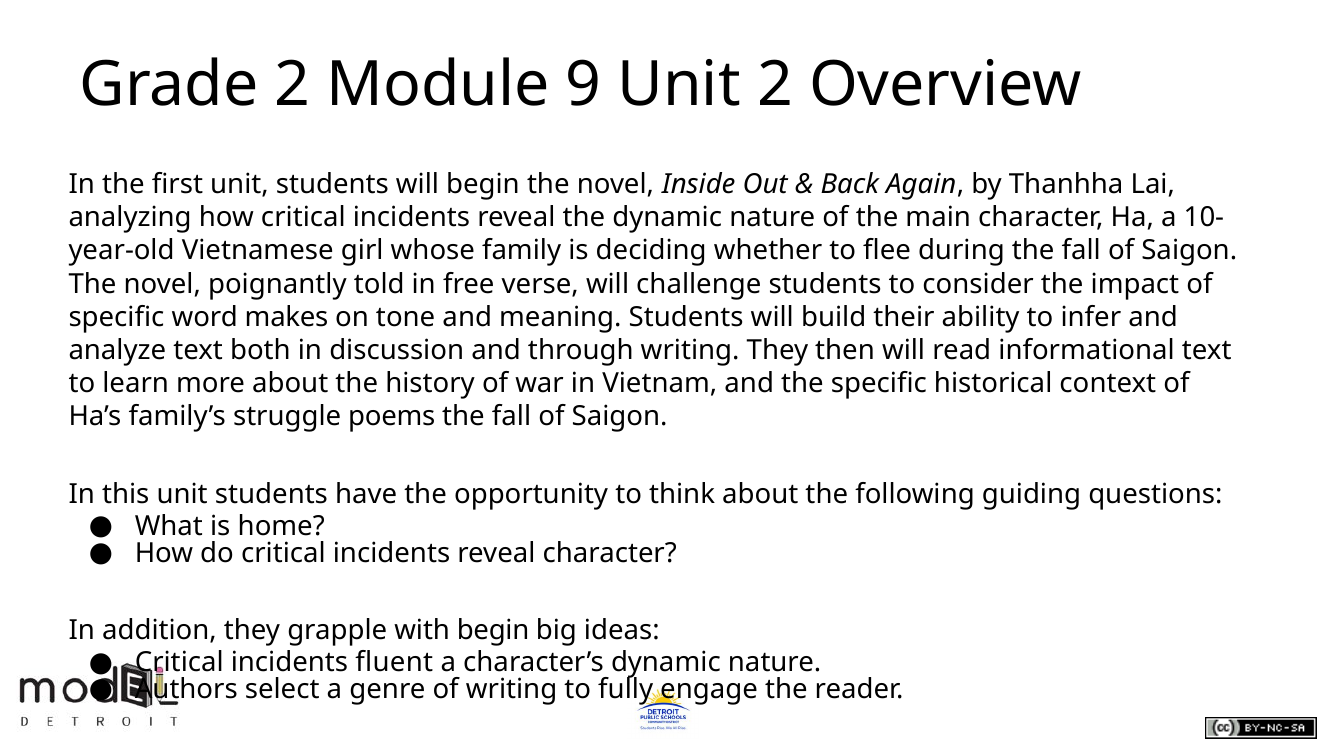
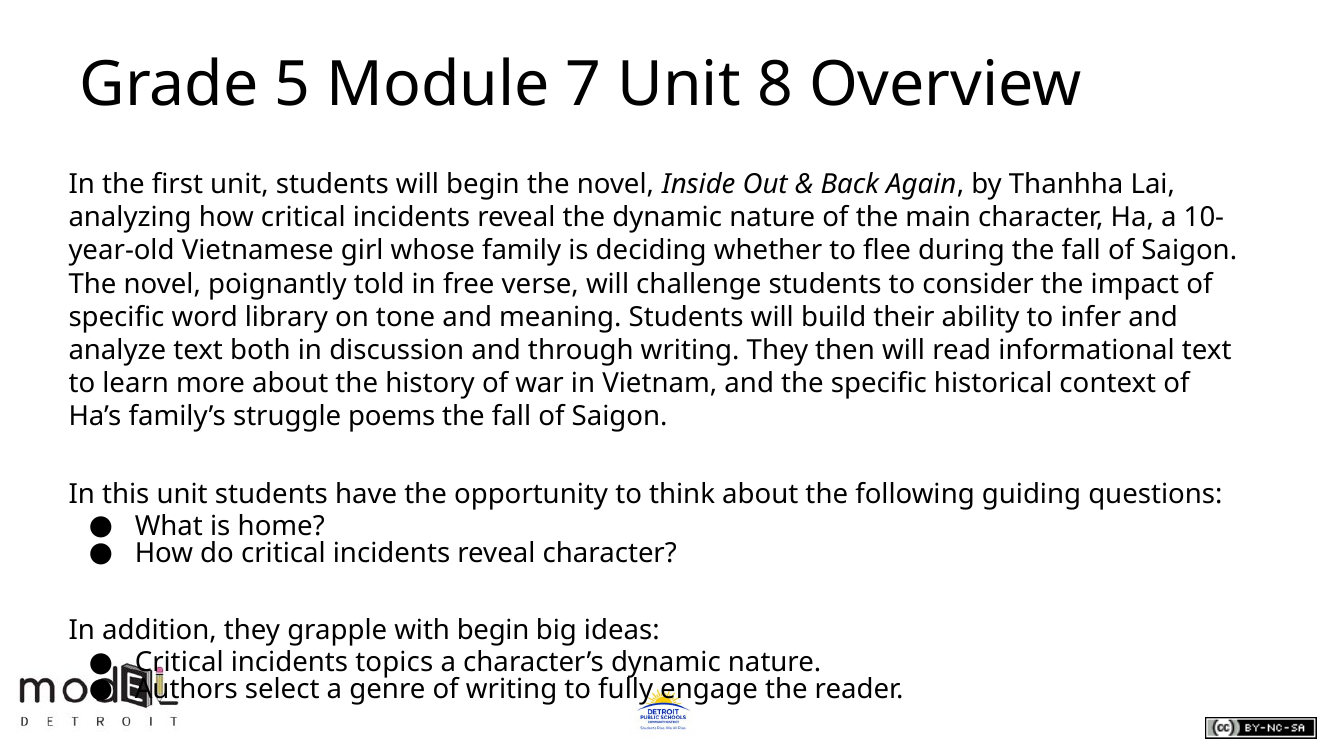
Grade 2: 2 -> 5
9: 9 -> 7
Unit 2: 2 -> 8
makes: makes -> library
fluent: fluent -> topics
